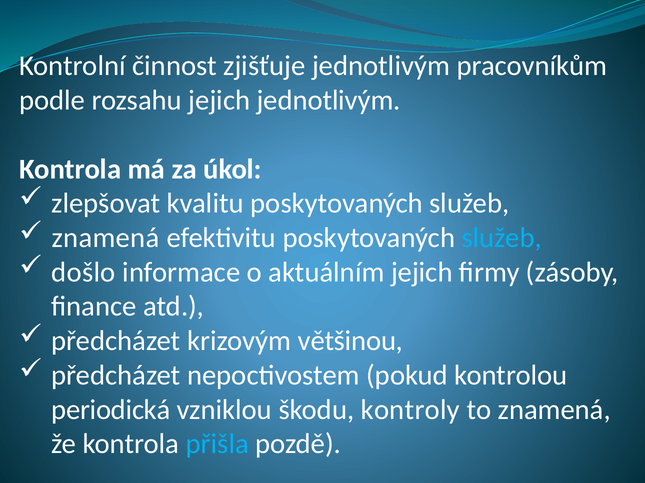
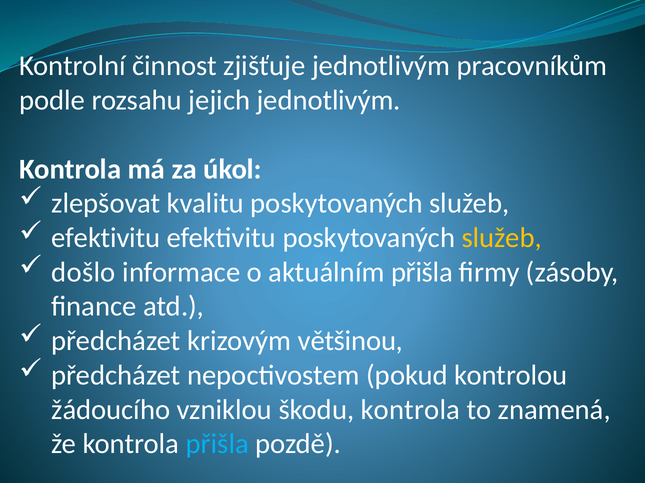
znamená at (106, 238): znamená -> efektivitu
služeb at (502, 238) colour: light blue -> yellow
aktuálním jejich: jejich -> přišla
periodická: periodická -> žádoucího
škodu kontroly: kontroly -> kontrola
